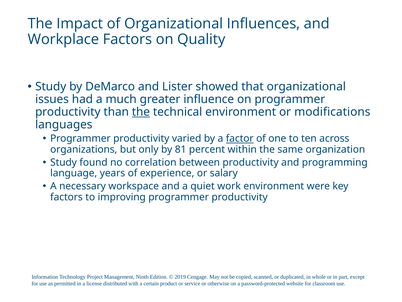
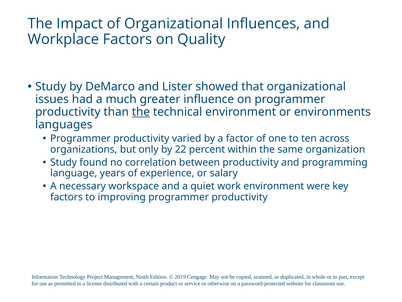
modifications: modifications -> environments
factor underline: present -> none
81: 81 -> 22
